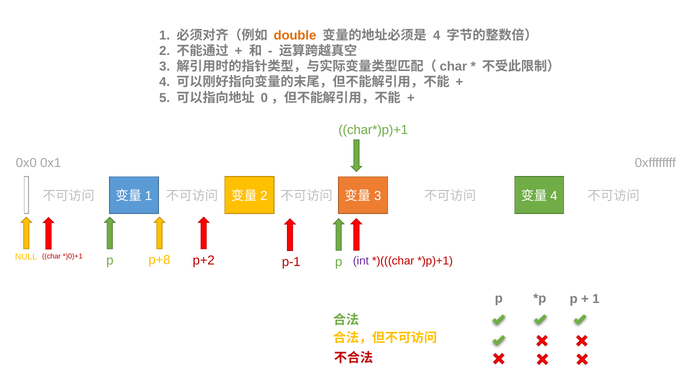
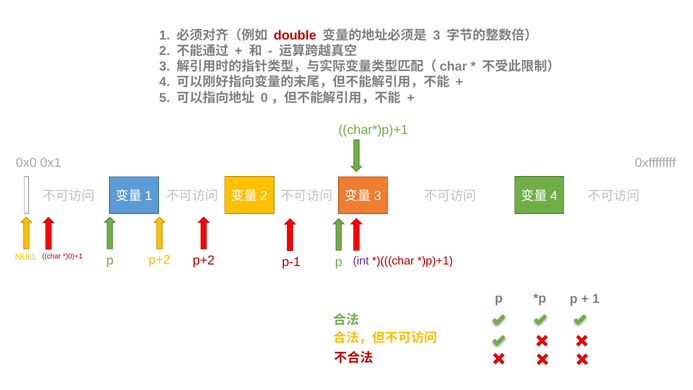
double colour: orange -> red
4 at (437, 35): 4 -> 3
p p+8: p+8 -> p+2
